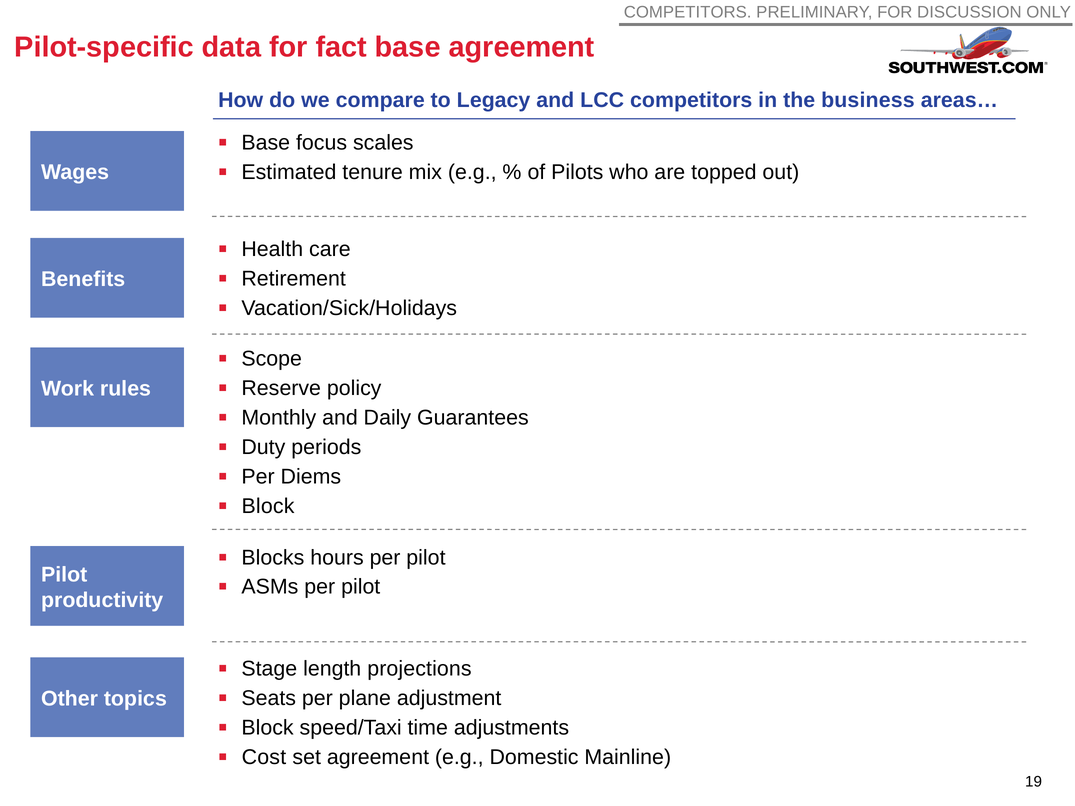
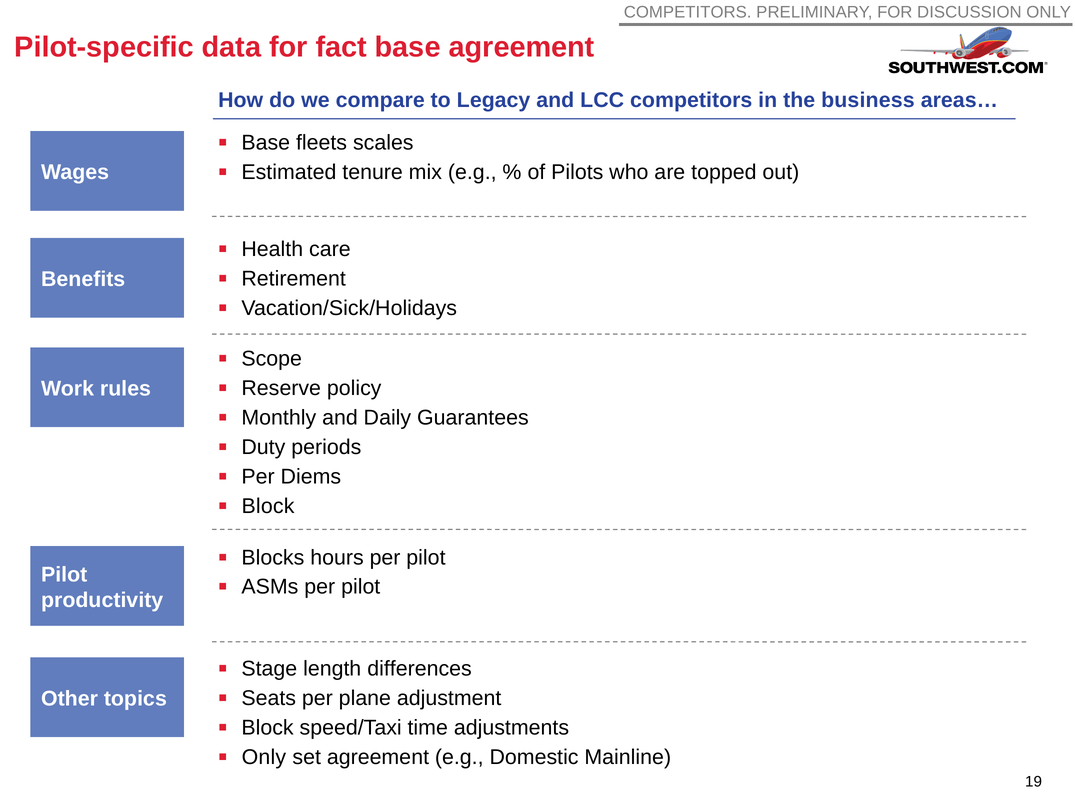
focus: focus -> fleets
projections: projections -> differences
Cost at (264, 757): Cost -> Only
